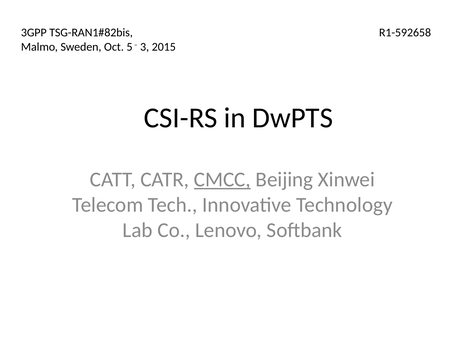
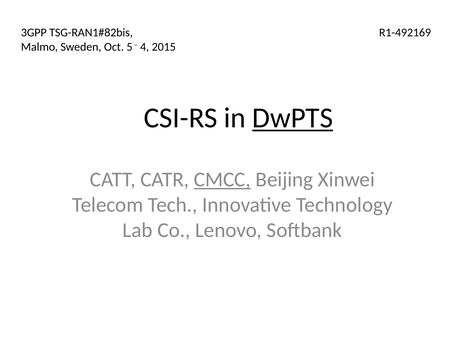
R1-592658: R1-592658 -> R1-492169
3: 3 -> 4
DwPTS underline: none -> present
